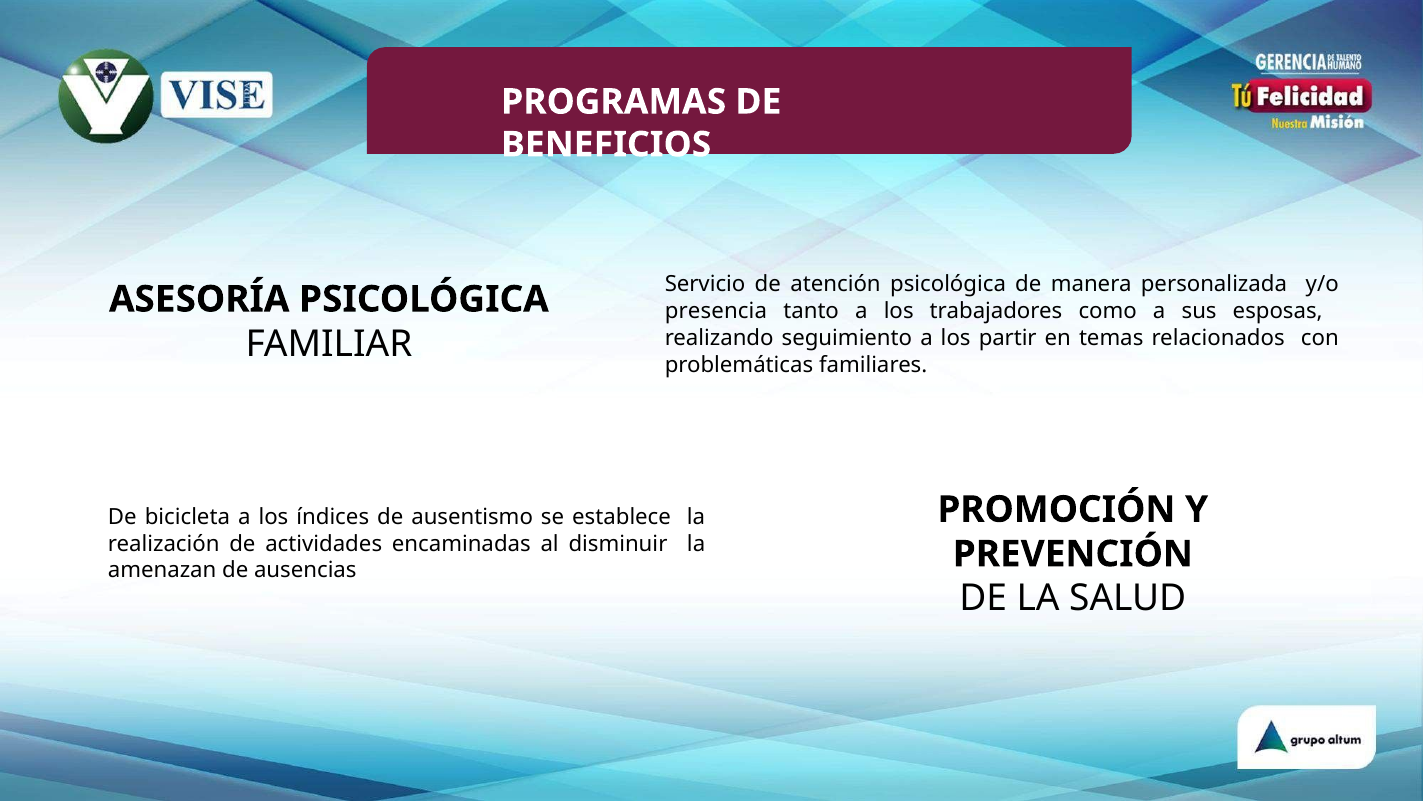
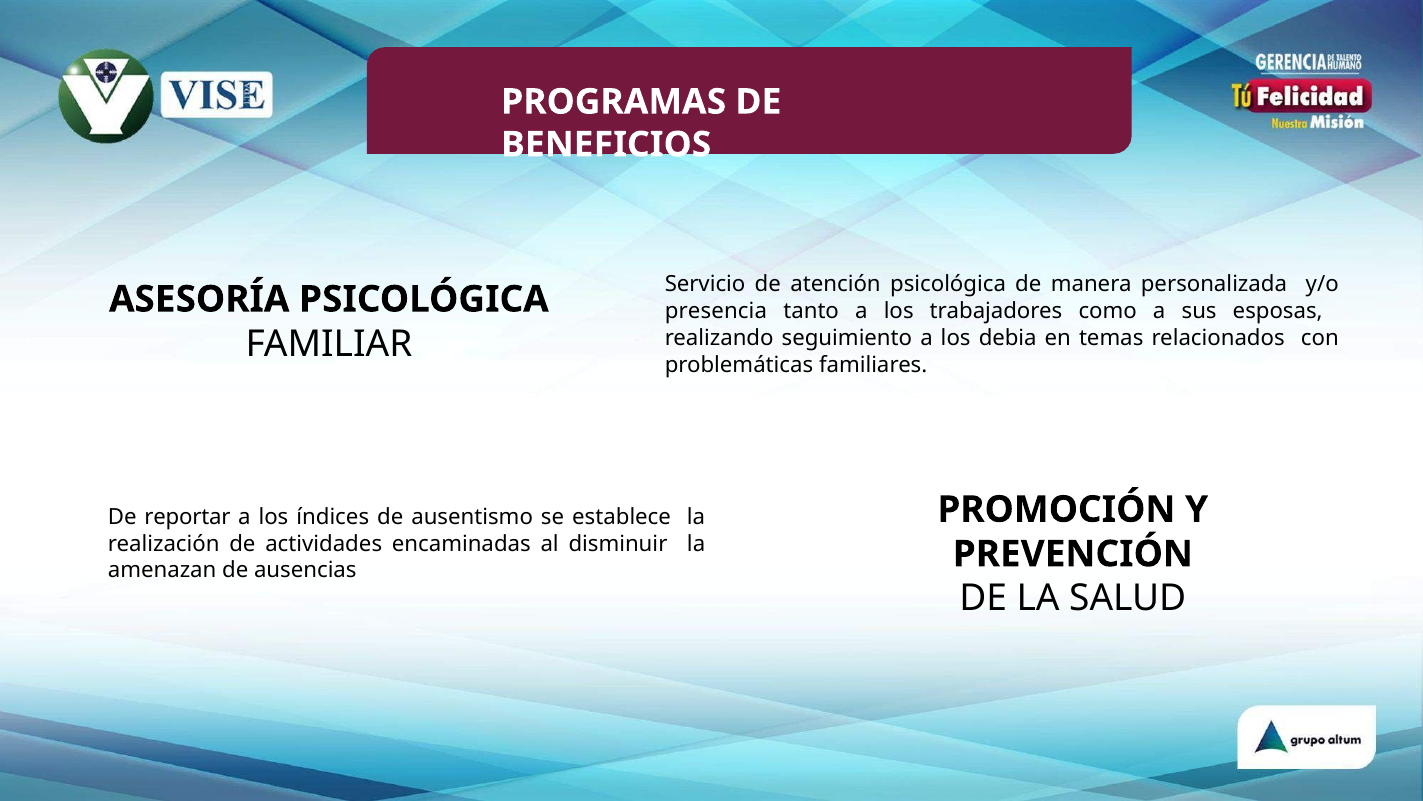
partir: partir -> debia
bicicleta: bicicleta -> reportar
